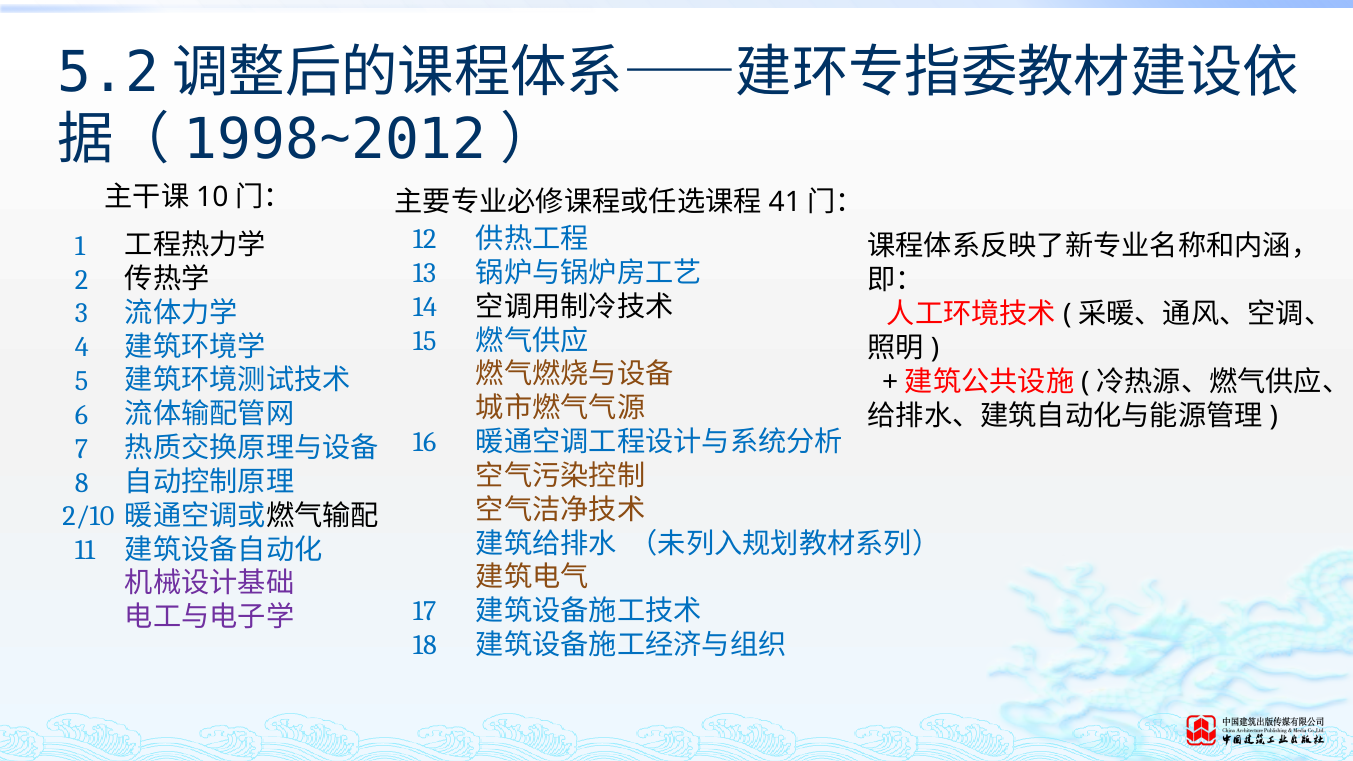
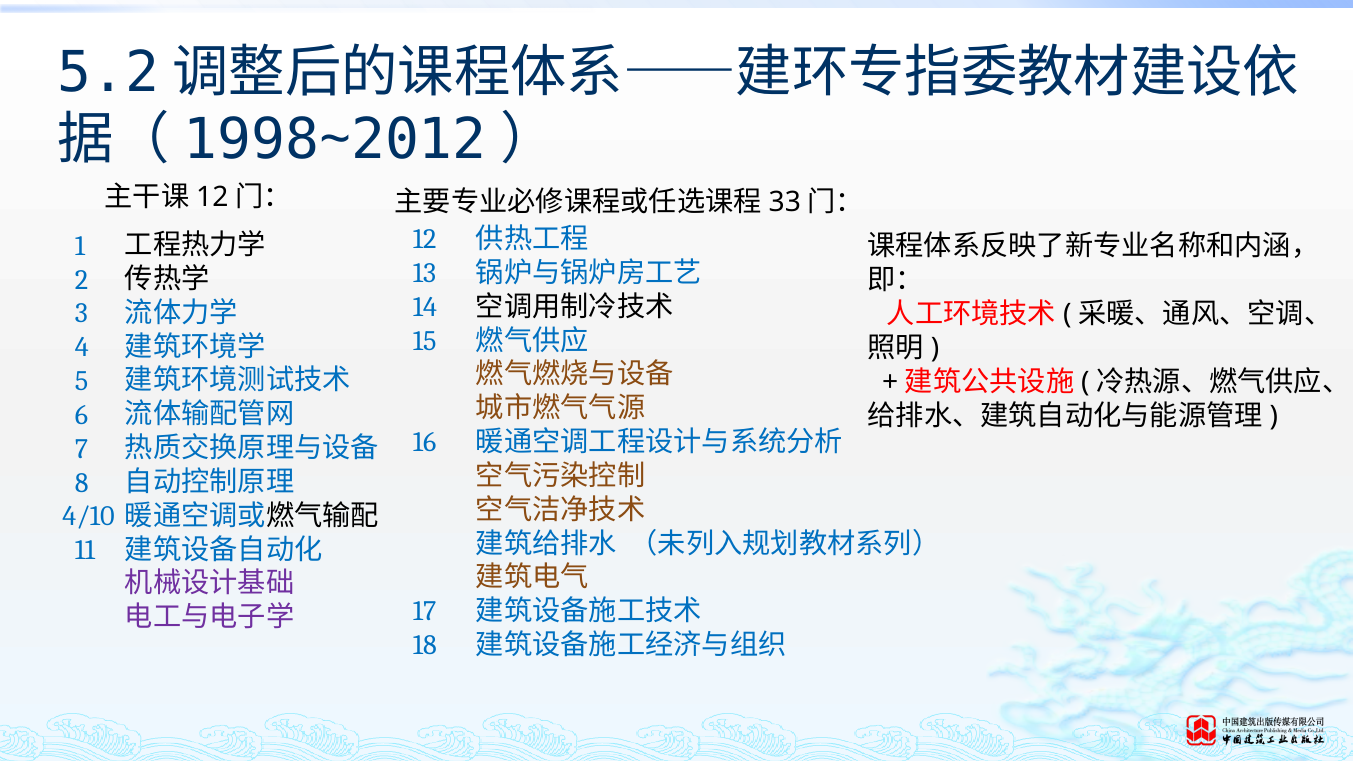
10 at (212, 197): 10 -> 12
41: 41 -> 33
2/10: 2/10 -> 4/10
